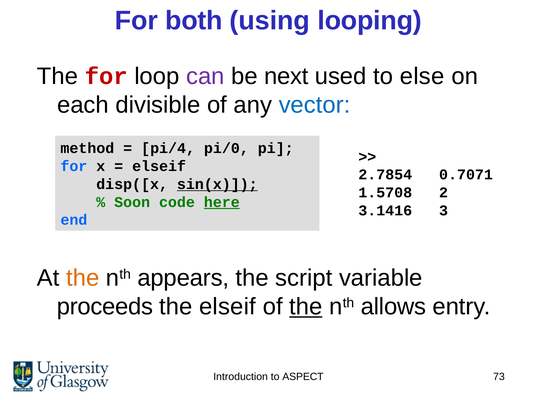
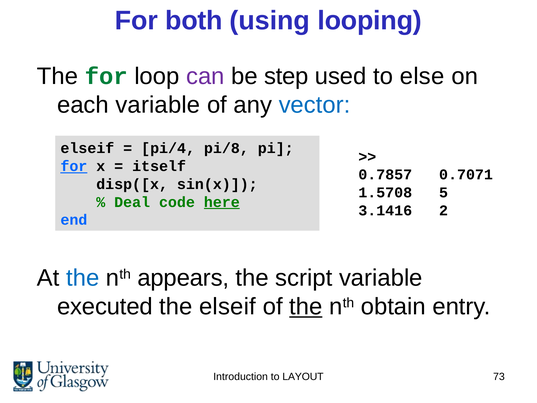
for at (106, 76) colour: red -> green
next: next -> step
each divisible: divisible -> variable
method at (87, 148): method -> elseif
pi/0: pi/0 -> pi/8
for at (74, 166) underline: none -> present
elseif at (159, 166): elseif -> itself
2.7854: 2.7854 -> 0.7857
sin(x underline: present -> none
2: 2 -> 5
Soon: Soon -> Deal
3: 3 -> 2
the at (83, 278) colour: orange -> blue
proceeds: proceeds -> executed
allows: allows -> obtain
ASPECT: ASPECT -> LAYOUT
